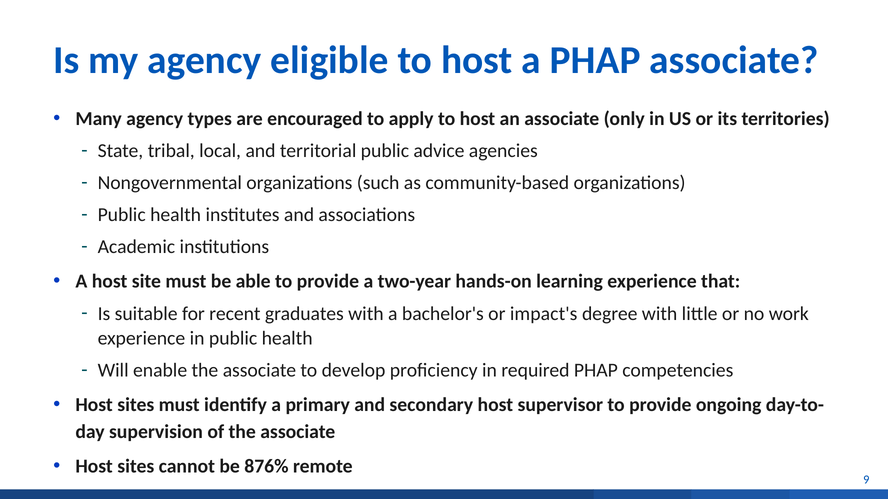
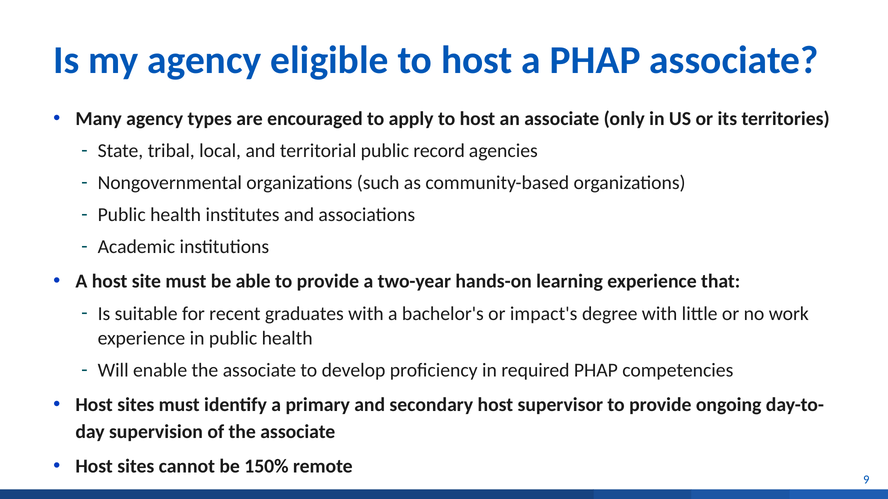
advice: advice -> record
876%: 876% -> 150%
